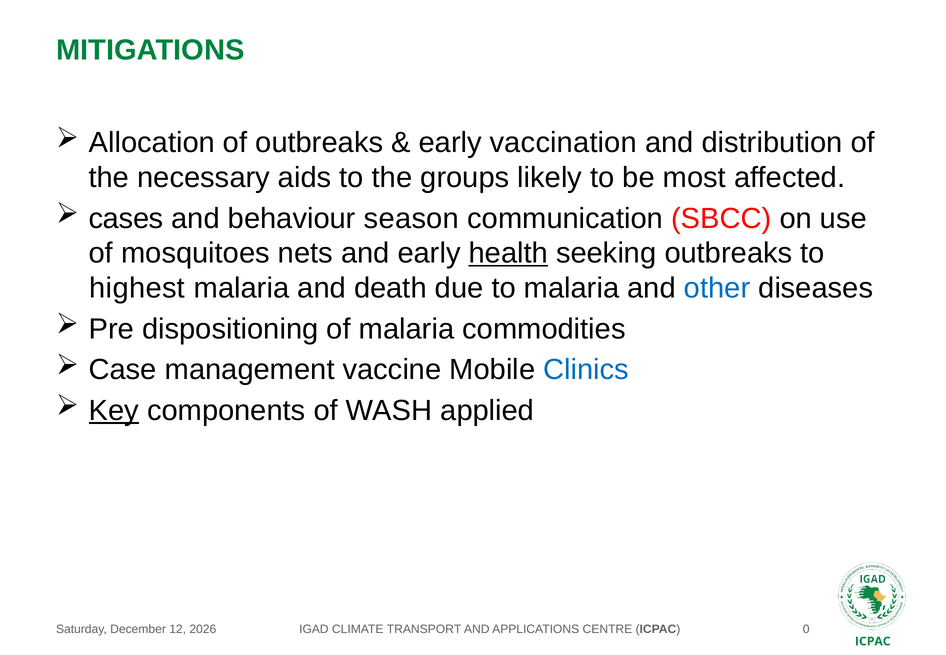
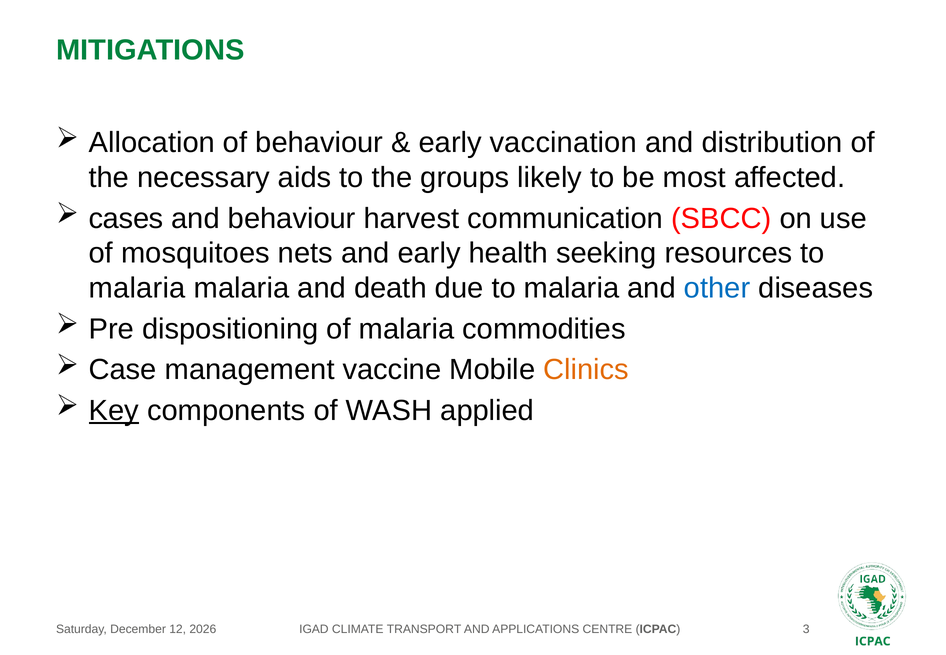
of outbreaks: outbreaks -> behaviour
season: season -> harvest
health underline: present -> none
seeking outbreaks: outbreaks -> resources
highest at (137, 288): highest -> malaria
Clinics colour: blue -> orange
0: 0 -> 3
